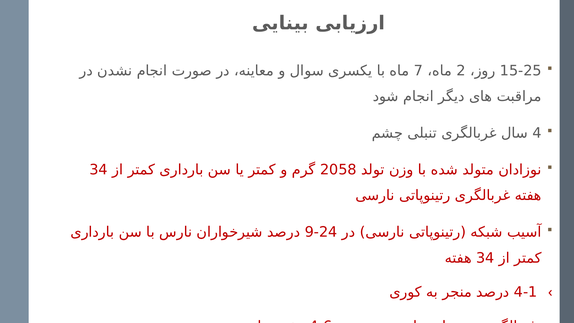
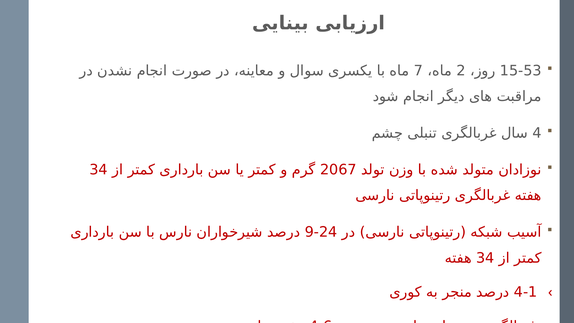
15-25: 15-25 -> 15-53
2058: 2058 -> 2067
